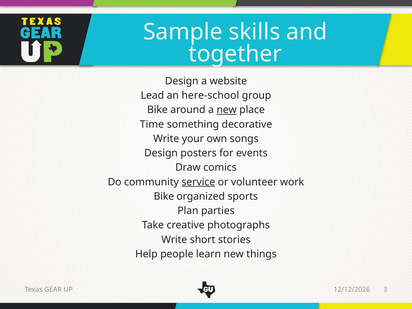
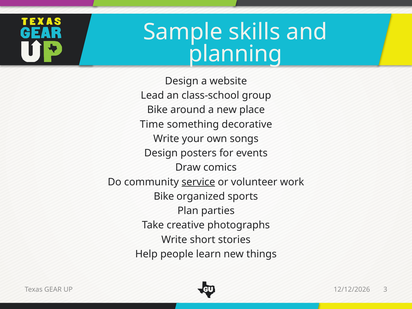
together: together -> planning
here-school: here-school -> class-school
new at (227, 110) underline: present -> none
